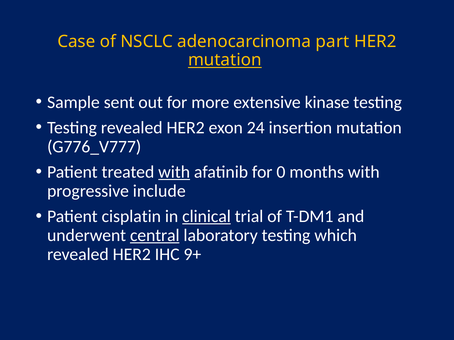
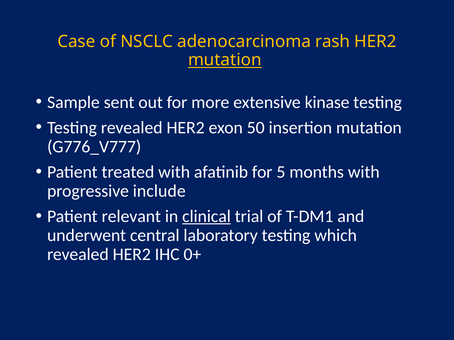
part: part -> rash
24: 24 -> 50
with at (174, 172) underline: present -> none
0: 0 -> 5
cisplatin: cisplatin -> relevant
central underline: present -> none
9+: 9+ -> 0+
